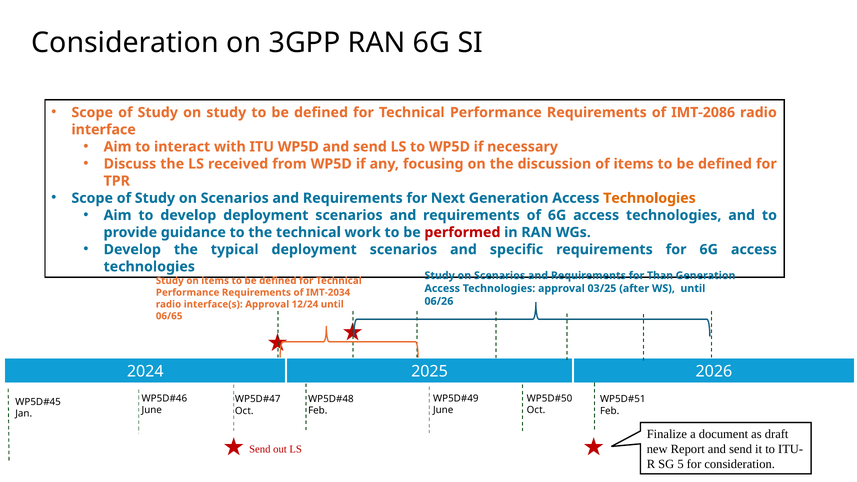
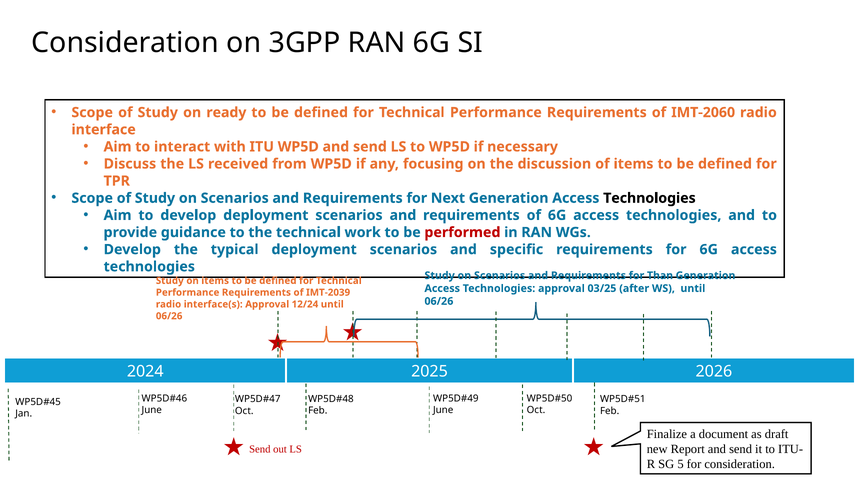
on study: study -> ready
IMT-2086: IMT-2086 -> IMT-2060
Technologies at (649, 198) colour: orange -> black
IMT-2034: IMT-2034 -> IMT-2039
06/65 at (169, 316): 06/65 -> 06/26
